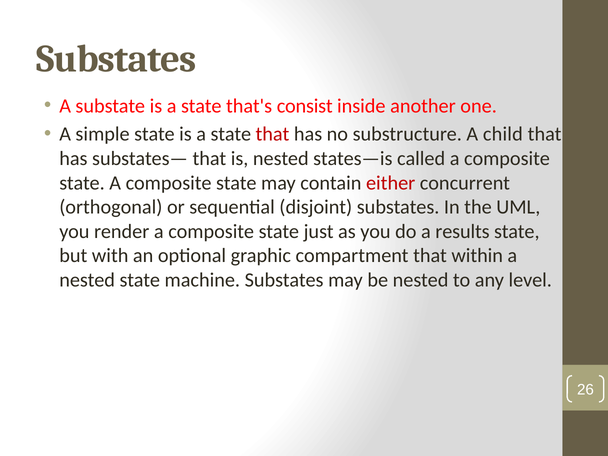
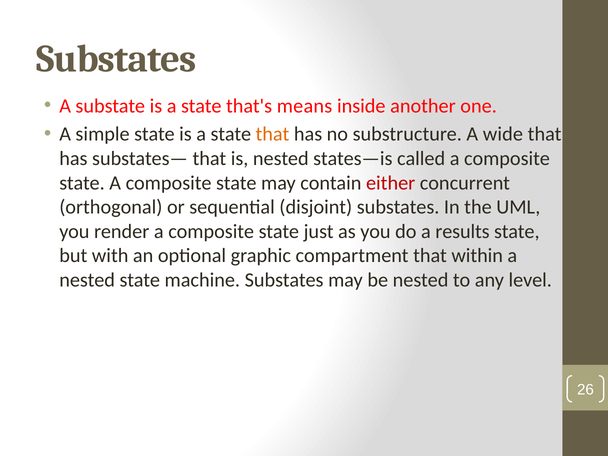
consist: consist -> means
that at (272, 134) colour: red -> orange
child: child -> wide
